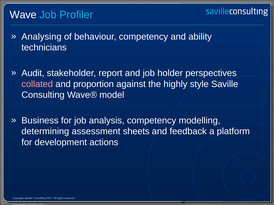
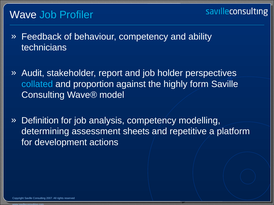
Analysing: Analysing -> Feedback
collated colour: pink -> light blue
style: style -> form
Business: Business -> Definition
feedback: feedback -> repetitive
